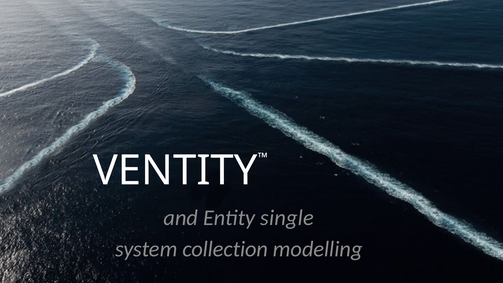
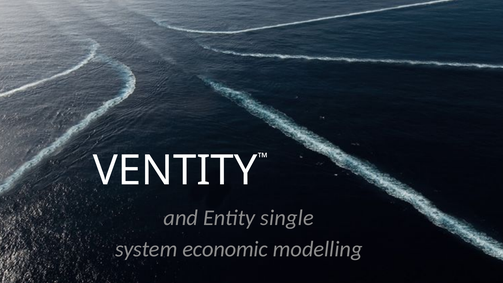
collection: collection -> economic
